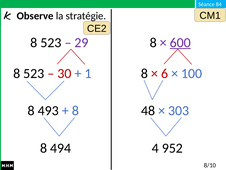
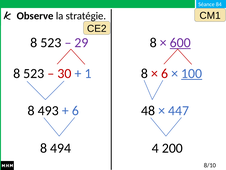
100 underline: none -> present
8 at (75, 110): 8 -> 6
303: 303 -> 447
952: 952 -> 200
